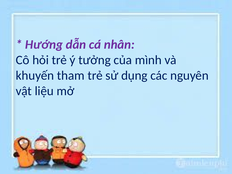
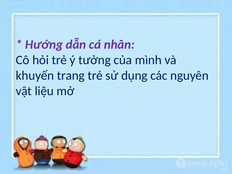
tham: tham -> trang
